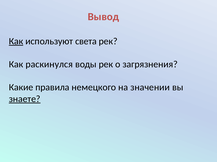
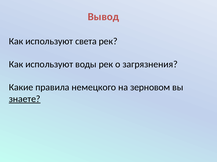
Как at (16, 41) underline: present -> none
раскинулся at (49, 65): раскинулся -> используют
значении: значении -> зерновом
